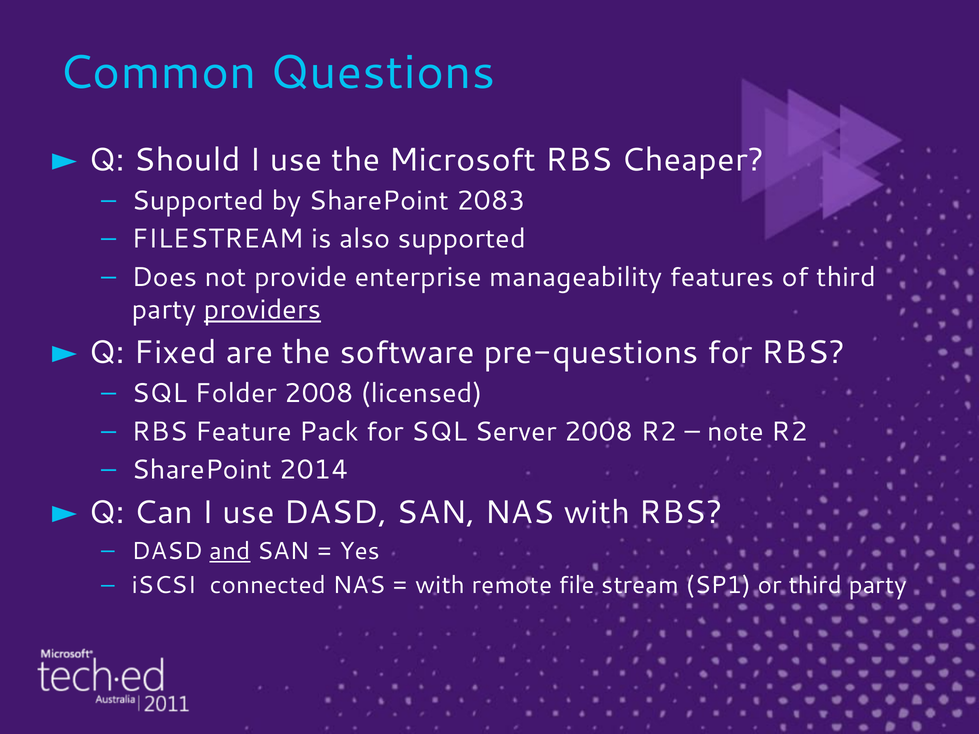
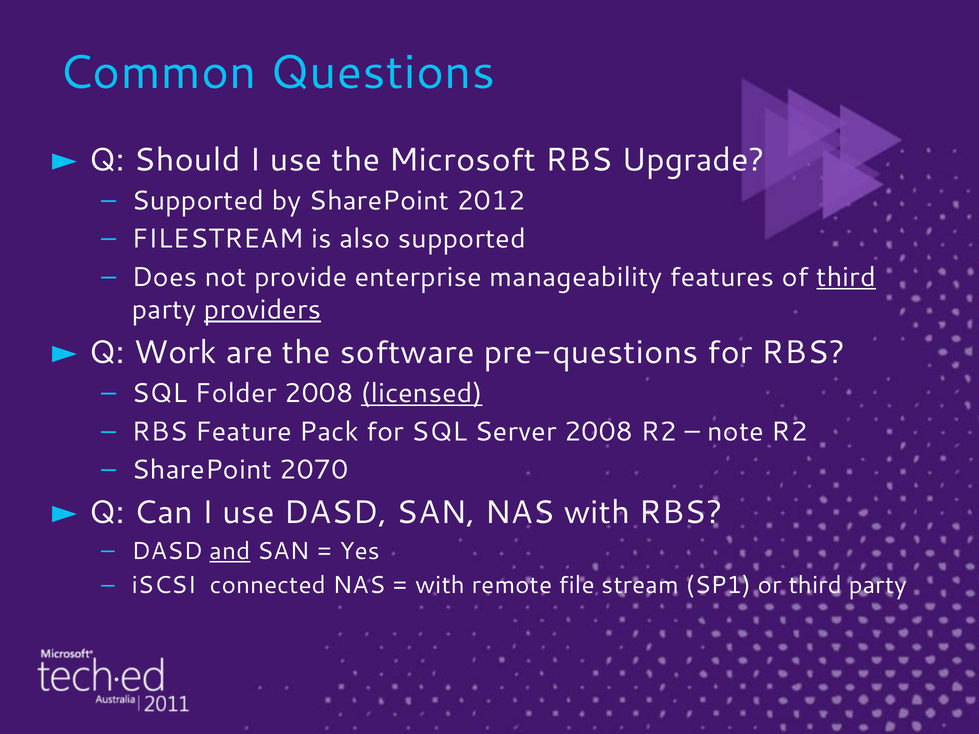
Cheaper: Cheaper -> Upgrade
2083: 2083 -> 2012
third at (846, 277) underline: none -> present
Fixed: Fixed -> Work
licensed underline: none -> present
2014: 2014 -> 2070
